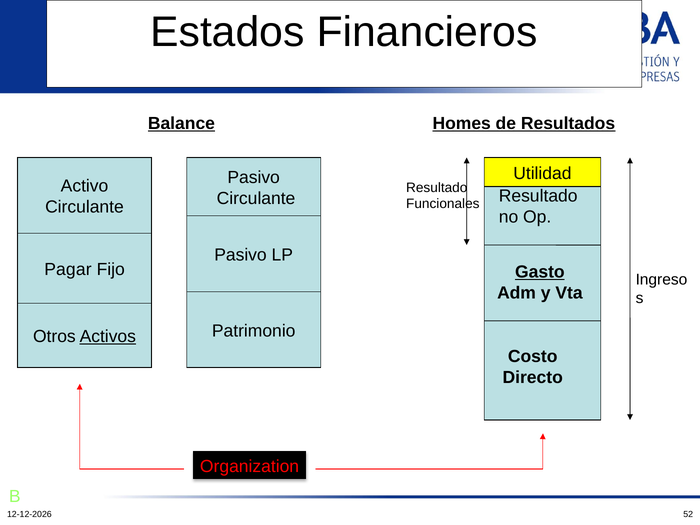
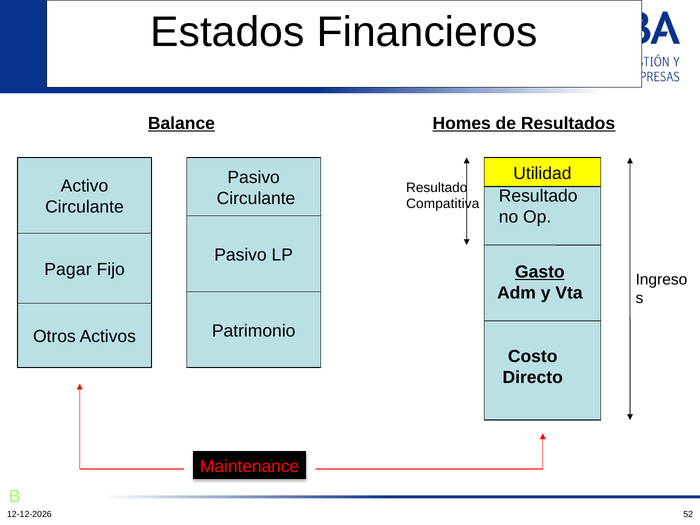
Funcionales: Funcionales -> Compatitiva
Activos underline: present -> none
Organization: Organization -> Maintenance
